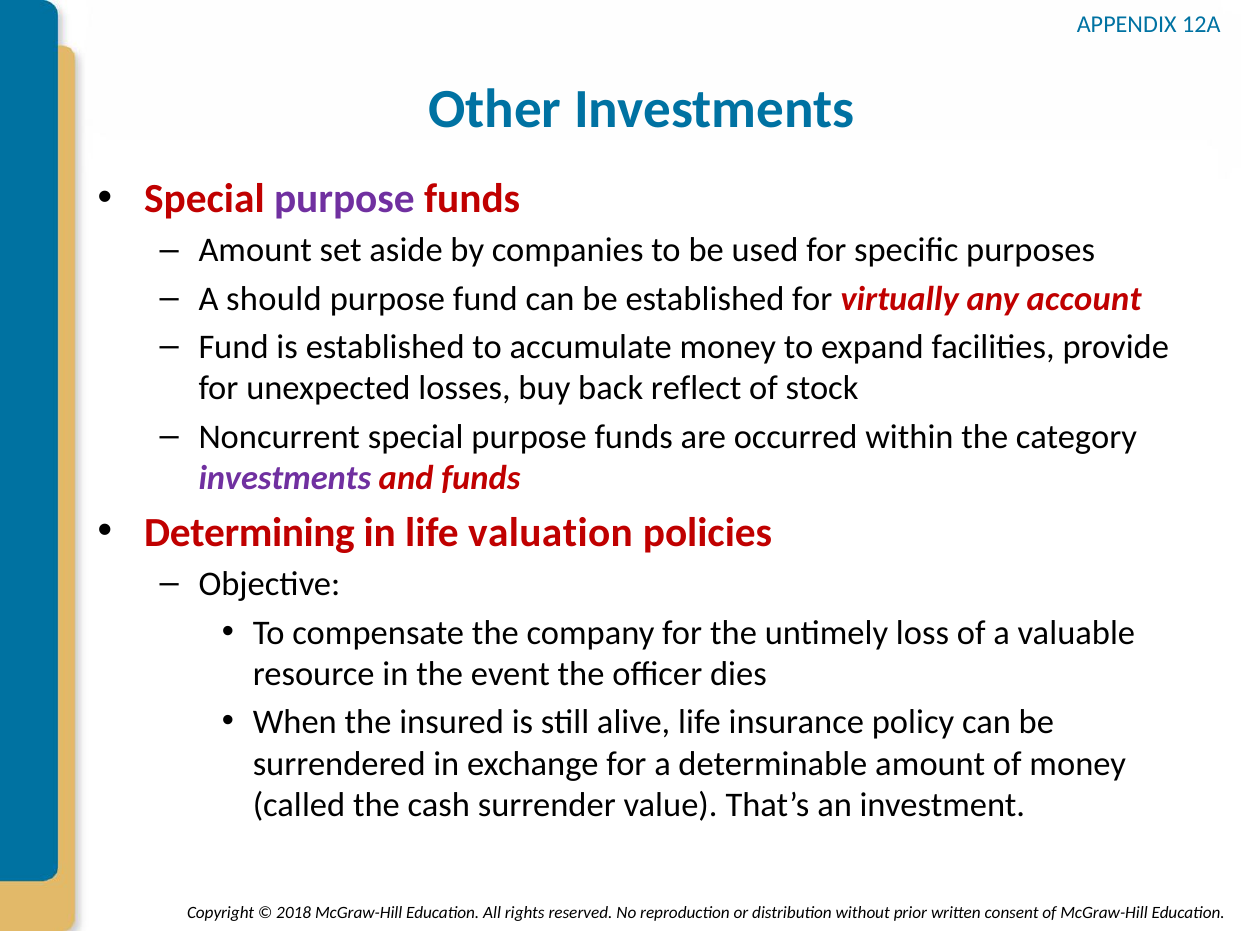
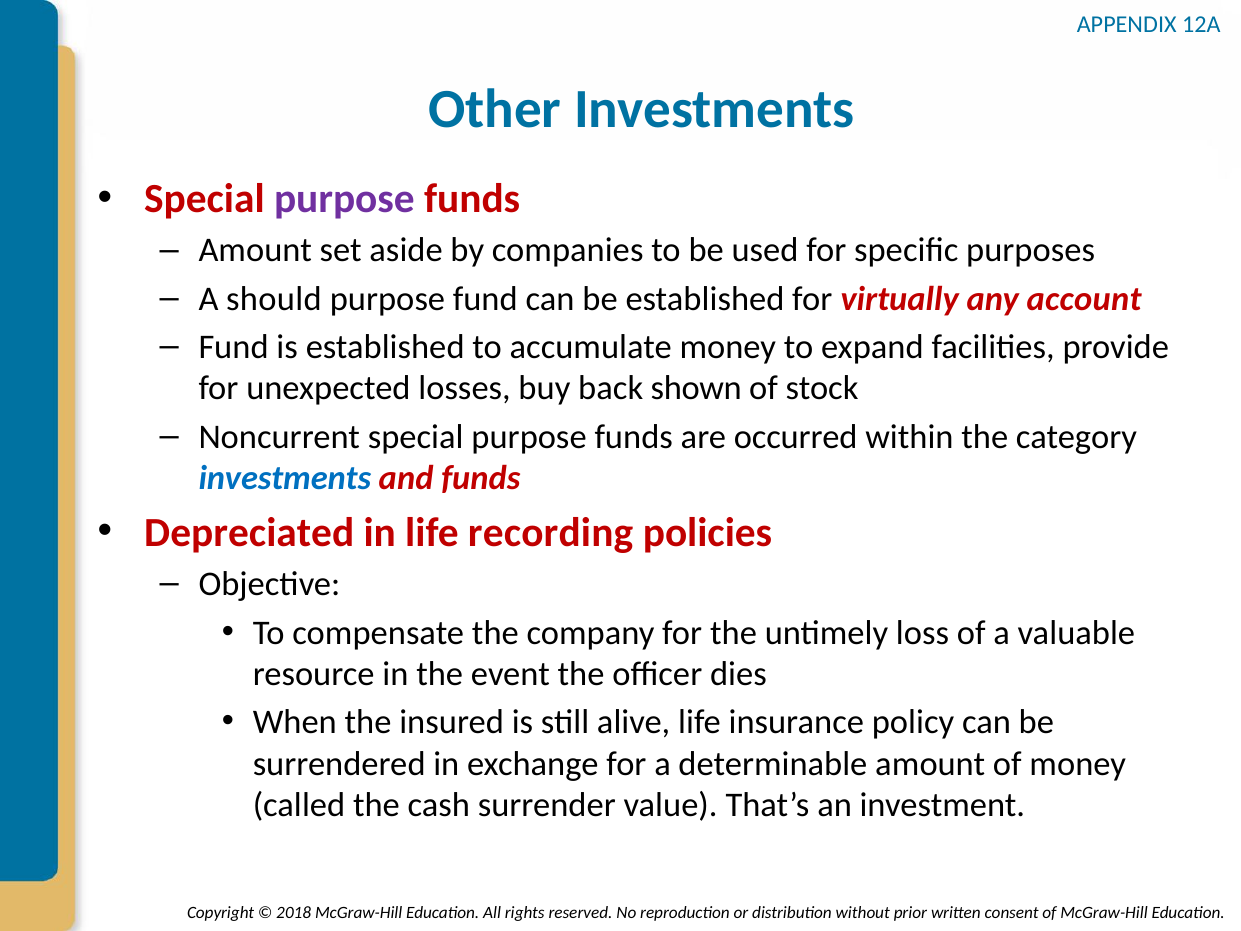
reflect: reflect -> shown
investments at (285, 478) colour: purple -> blue
Determining: Determining -> Depreciated
valuation: valuation -> recording
